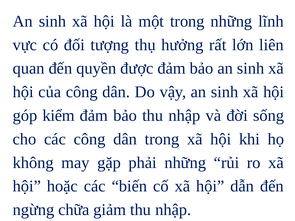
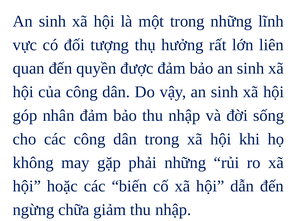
kiểm: kiểm -> nhân
